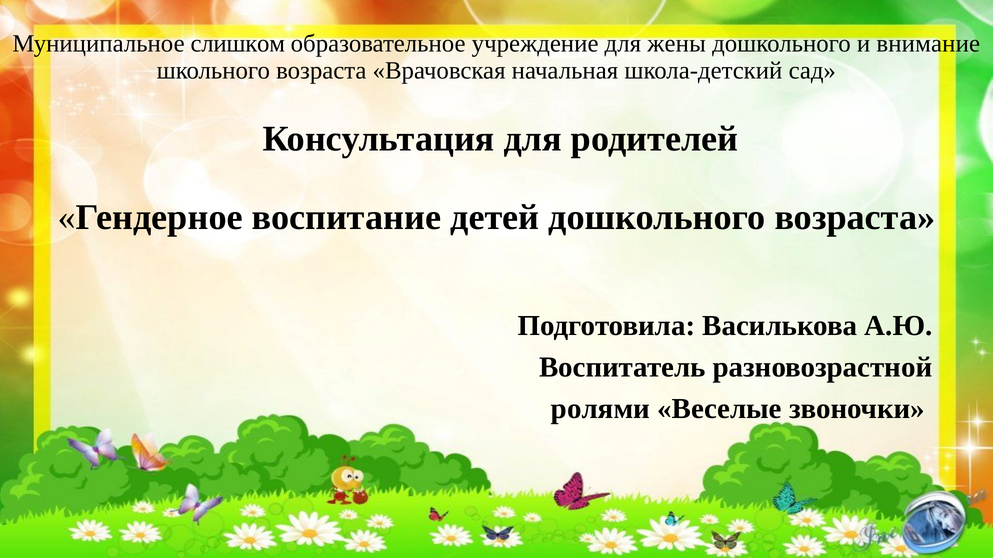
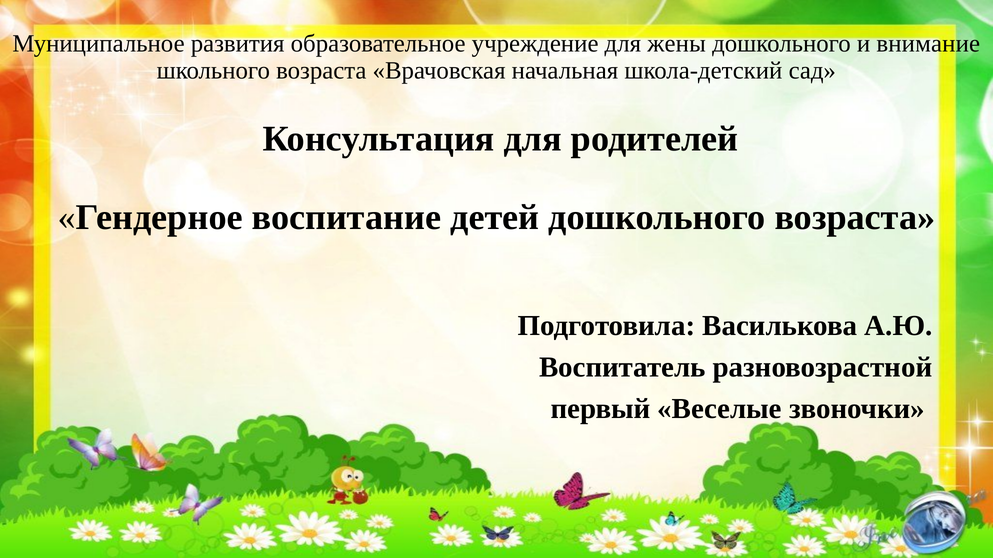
слишком: слишком -> развития
ролями: ролями -> первый
